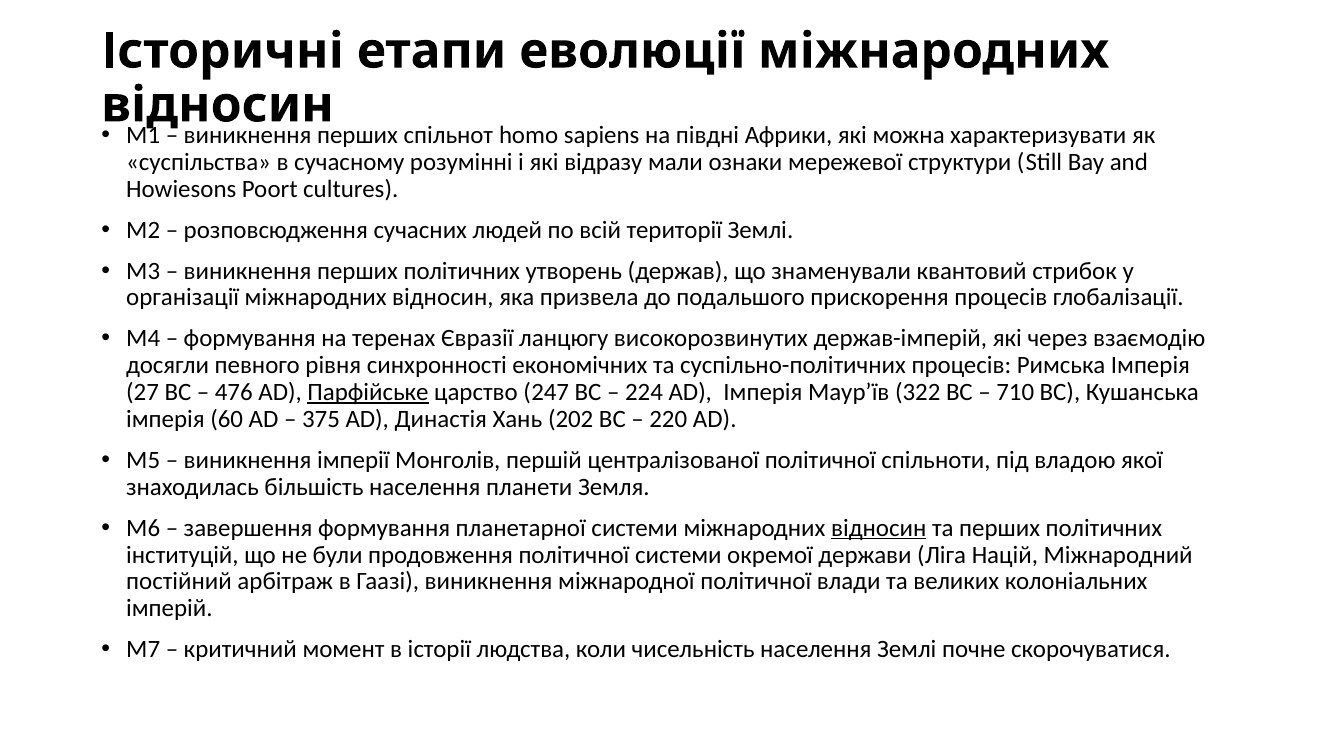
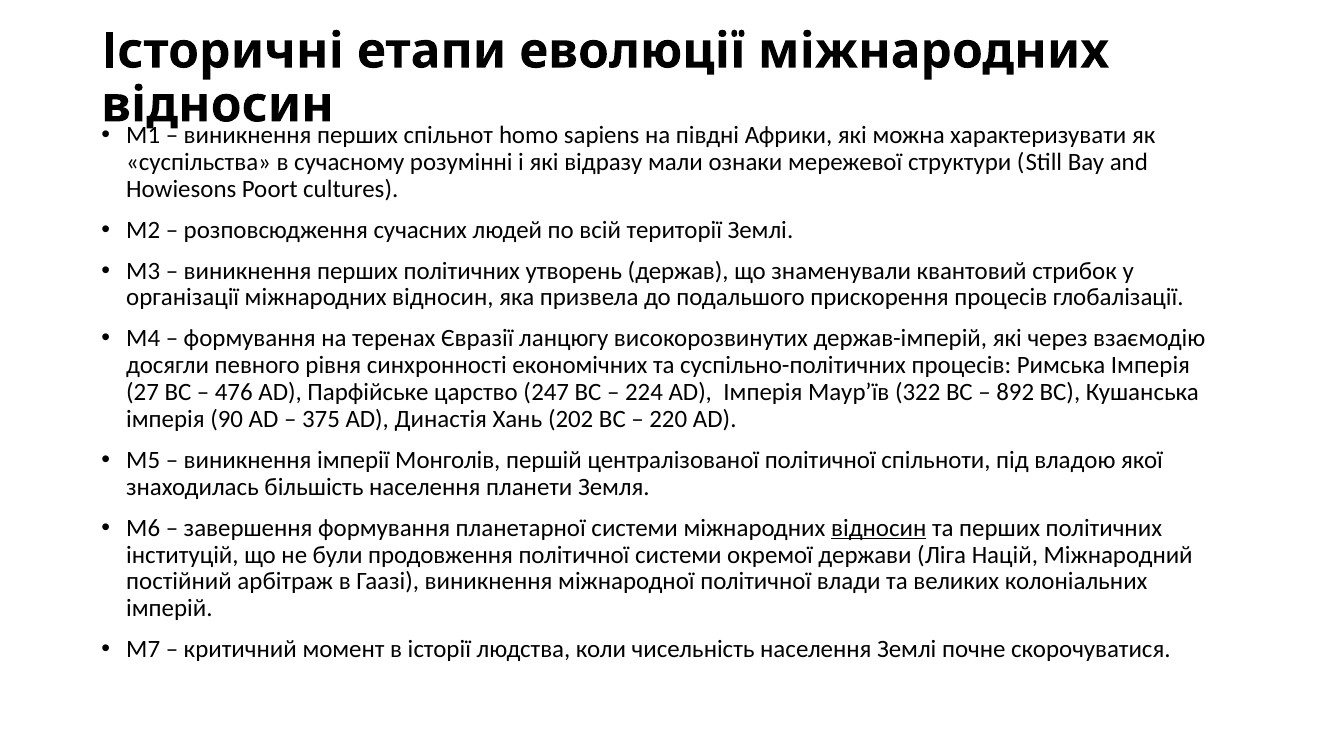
Парфійське underline: present -> none
710: 710 -> 892
60: 60 -> 90
